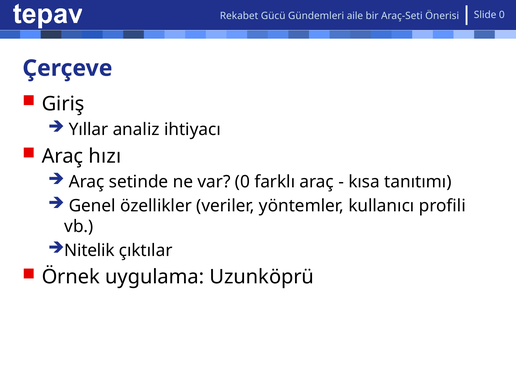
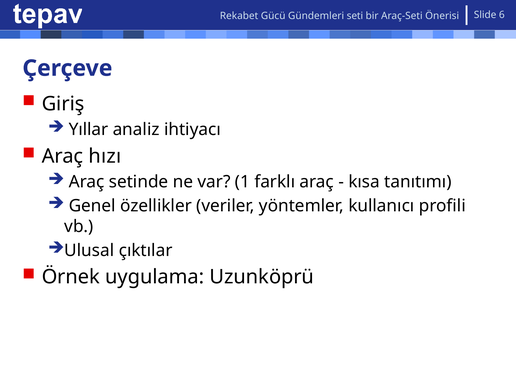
aile: aile -> seti
Slide 0: 0 -> 6
var 0: 0 -> 1
Nitelik: Nitelik -> Ulusal
